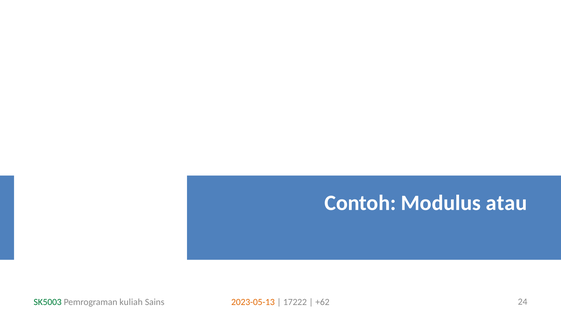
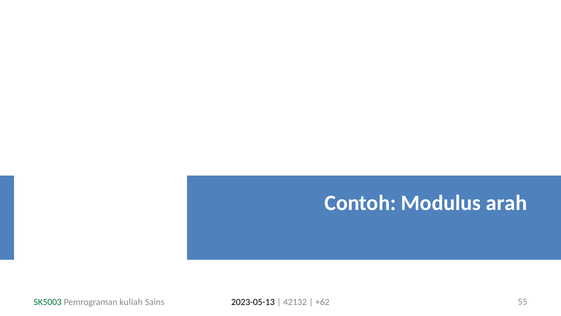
atau: atau -> arah
2023-05-13 colour: orange -> black
17222: 17222 -> 42132
24: 24 -> 55
